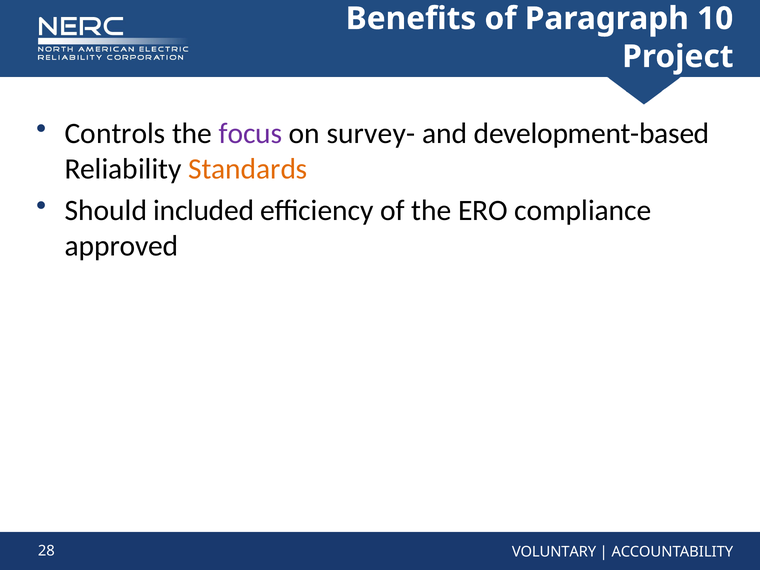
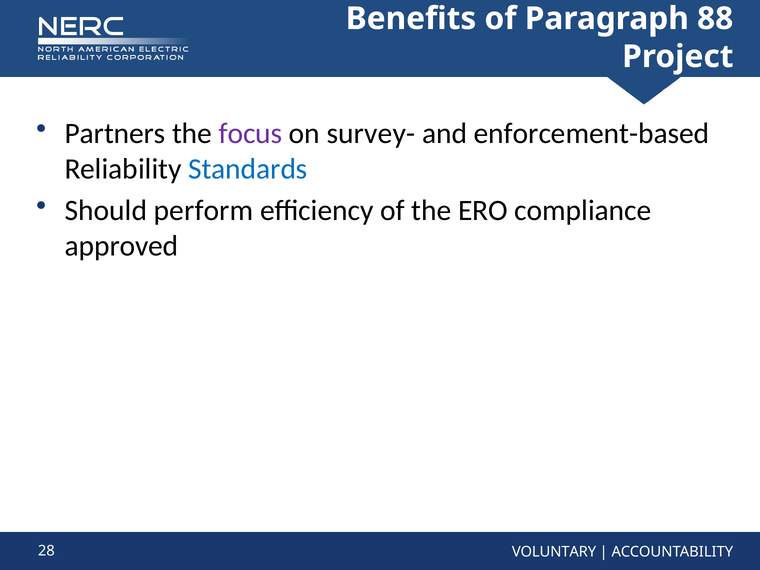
10: 10 -> 88
Controls: Controls -> Partners
development-based: development-based -> enforcement-based
Standards colour: orange -> blue
included: included -> perform
